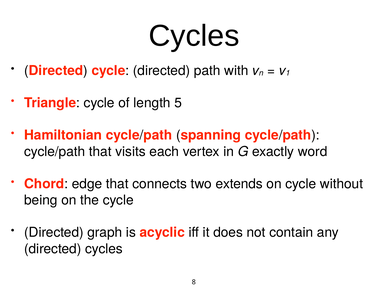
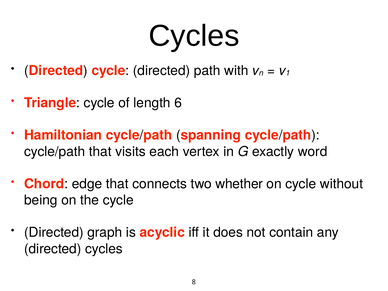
5: 5 -> 6
extends: extends -> whether
